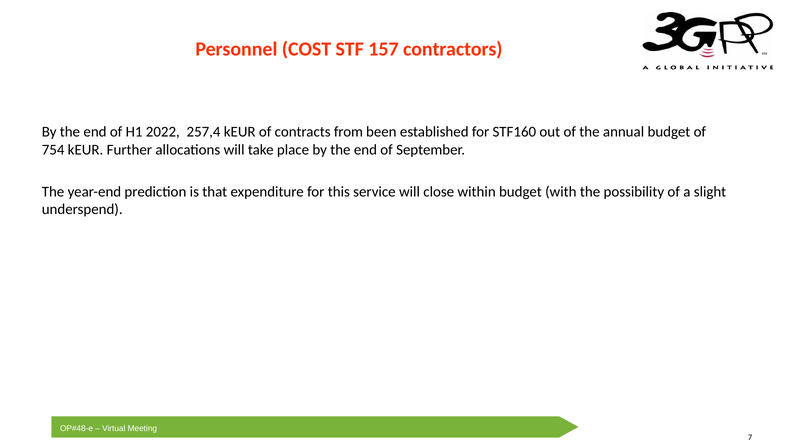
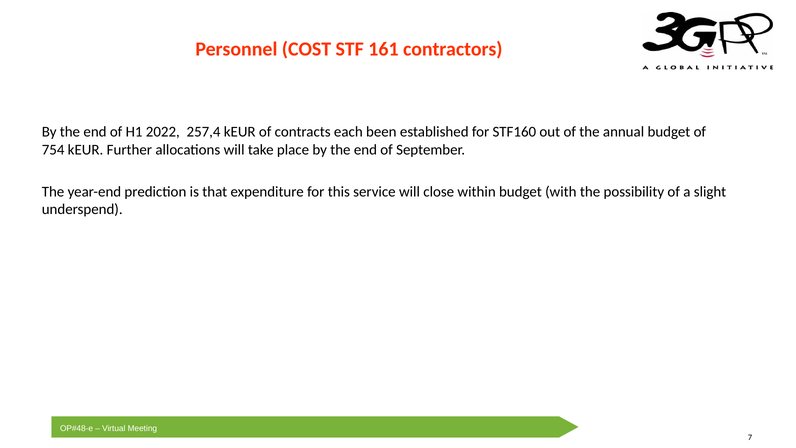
157: 157 -> 161
from: from -> each
